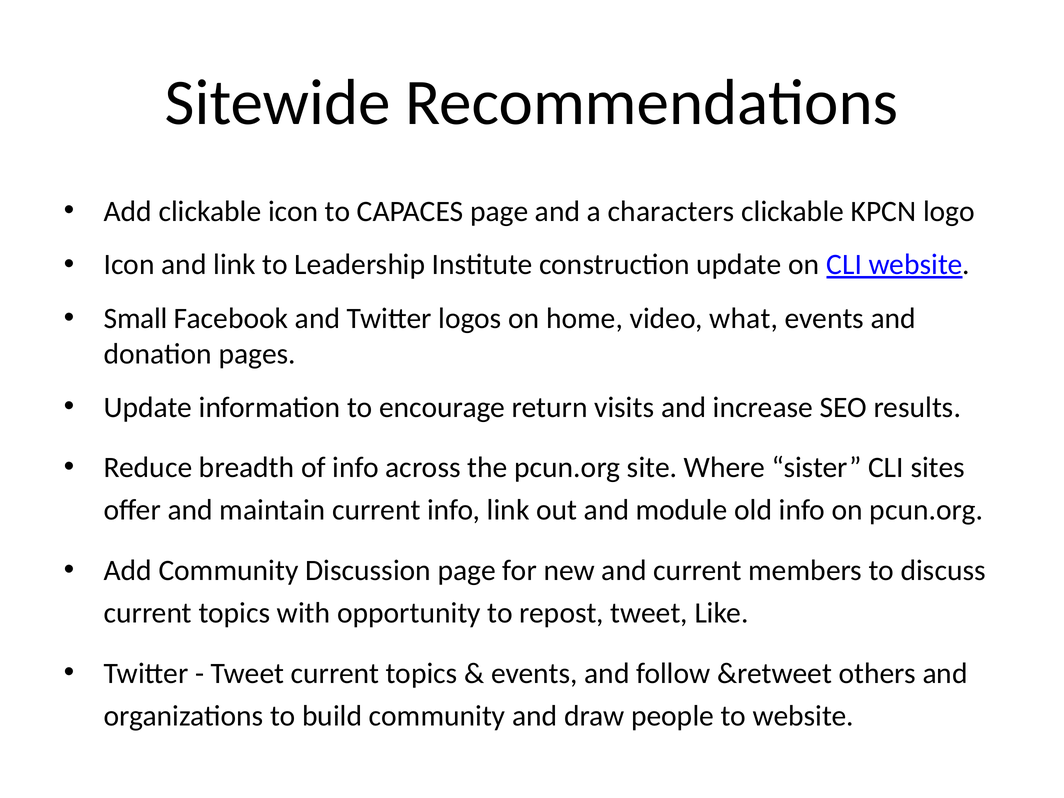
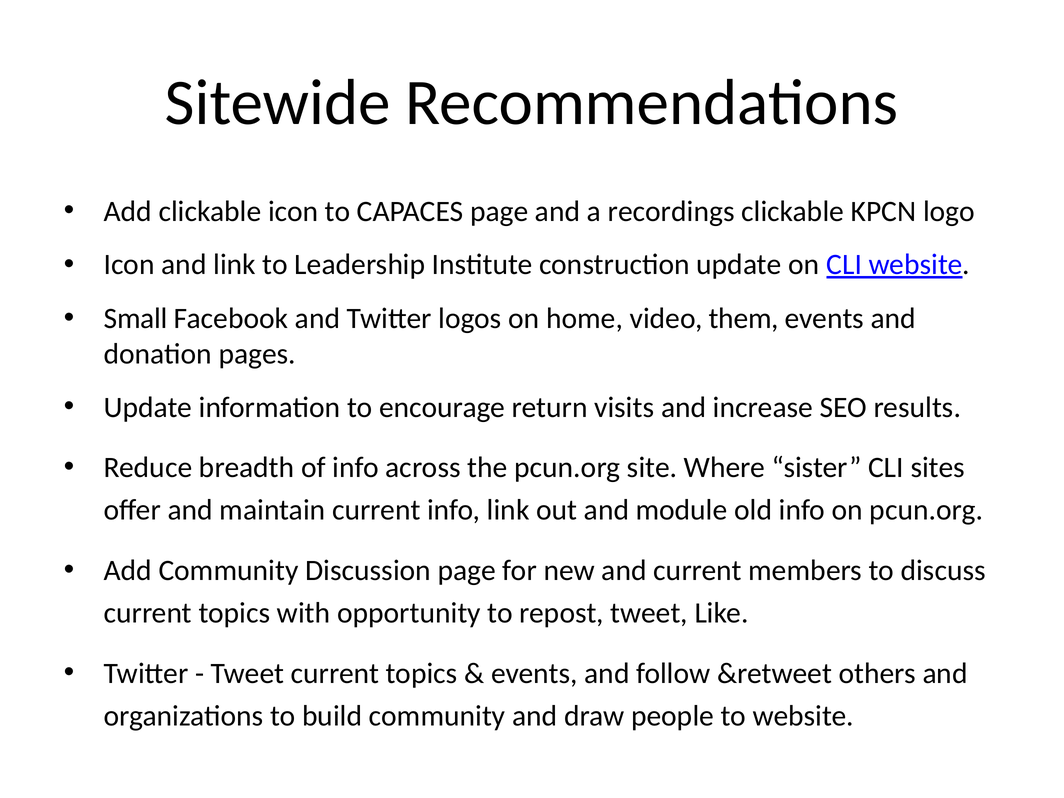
characters: characters -> recordings
what: what -> them
